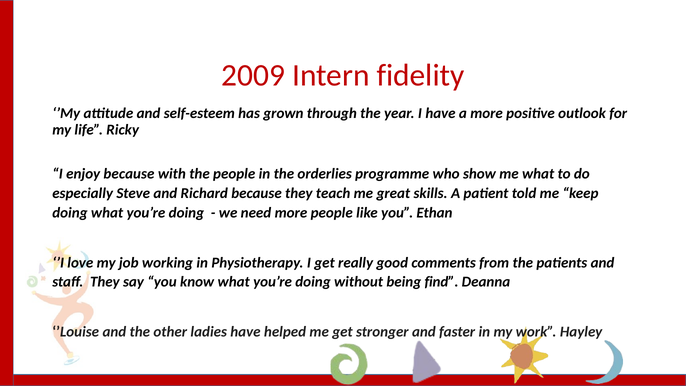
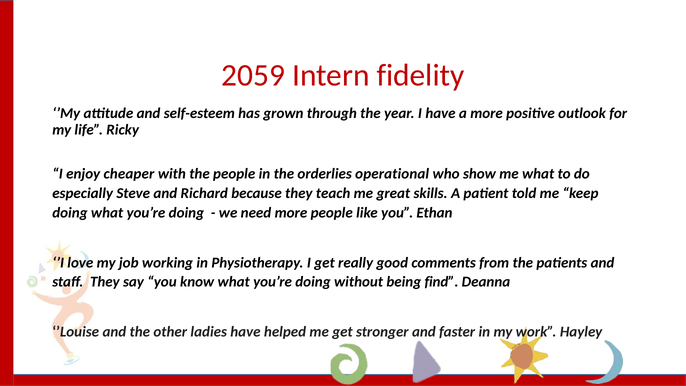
2009: 2009 -> 2059
enjoy because: because -> cheaper
programme: programme -> operational
